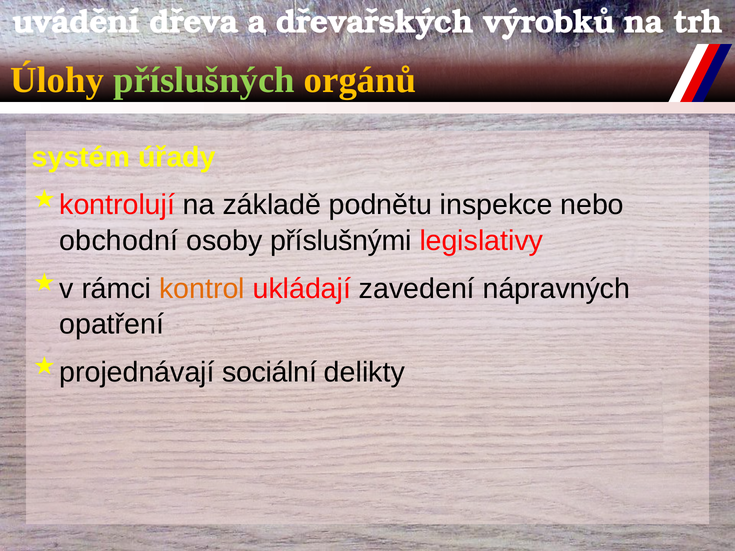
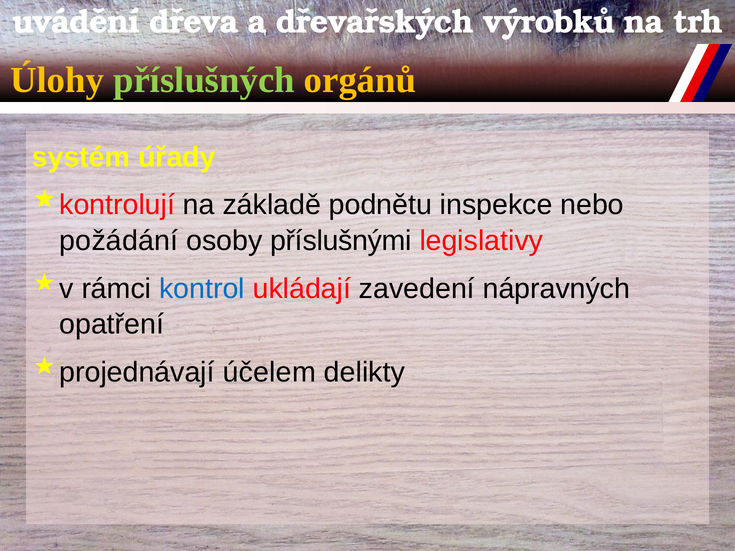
obchodní: obchodní -> požádání
kontrol colour: orange -> blue
sociální: sociální -> účelem
